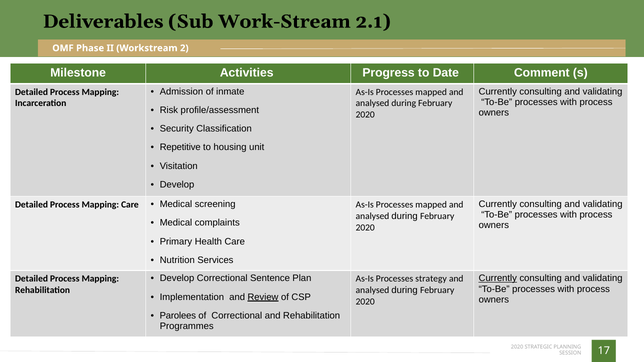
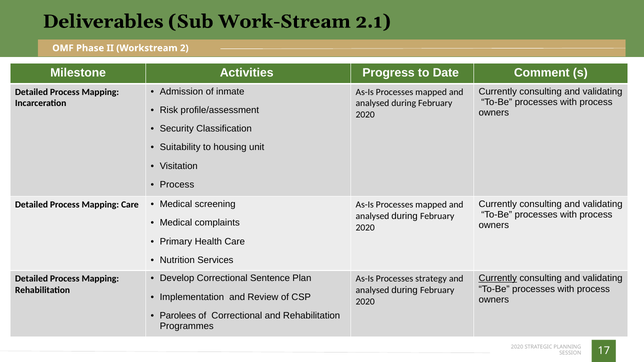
Repetitive: Repetitive -> Suitability
Develop at (177, 185): Develop -> Process
Review underline: present -> none
